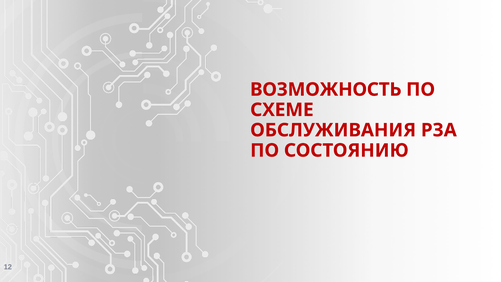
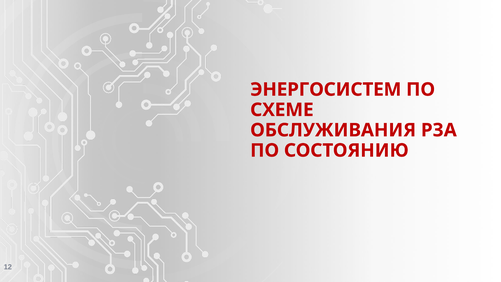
ВОЗМОЖНОСТЬ: ВОЗМОЖНОСТЬ -> ЭНЕРГОСИСТЕМ
